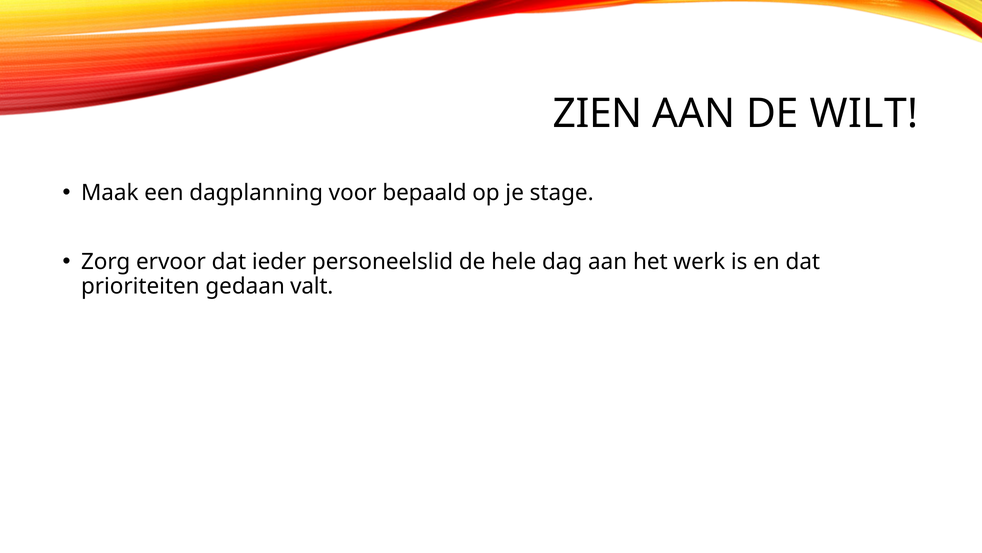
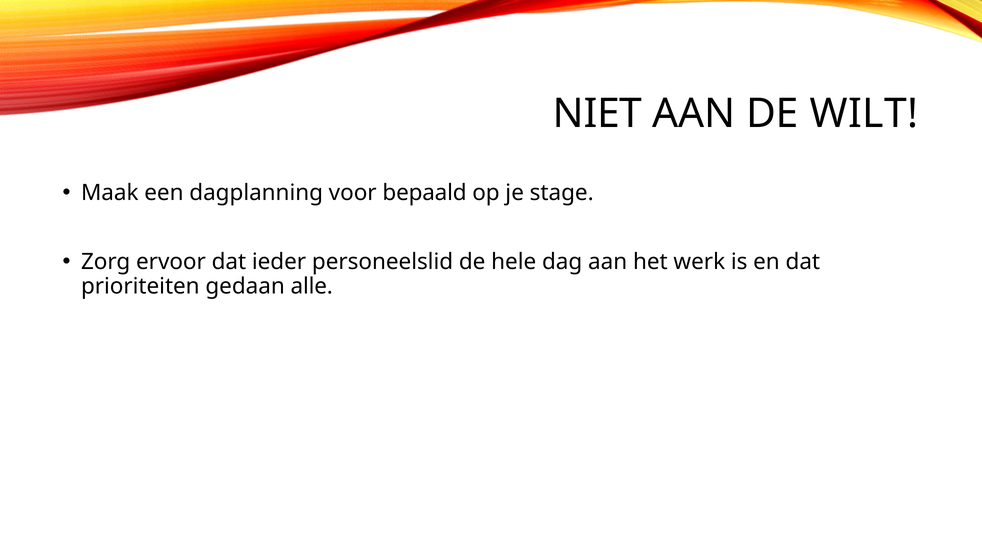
ZIEN: ZIEN -> NIET
valt: valt -> alle
